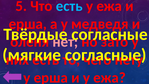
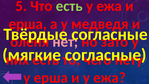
есть at (69, 6) colour: light blue -> light green
